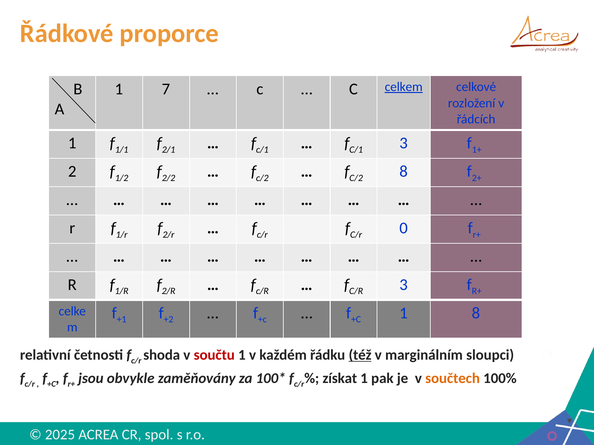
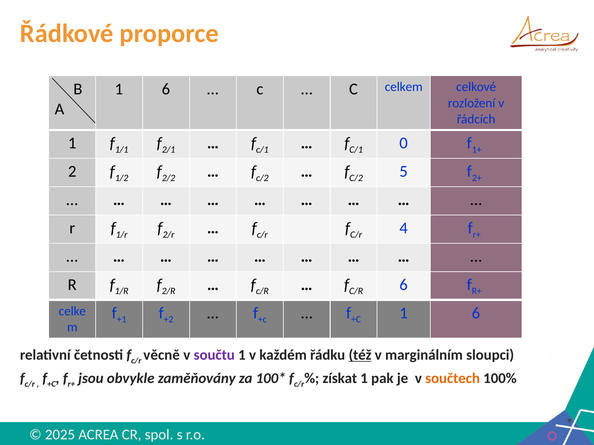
7 at (166, 89): 7 -> 6
celkem underline: present -> none
3 at (404, 143): 3 -> 0
8 at (404, 172): 8 -> 5
0: 0 -> 4
3 at (404, 285): 3 -> 6
8 at (476, 313): 8 -> 6
shoda: shoda -> věcně
součtu colour: red -> purple
